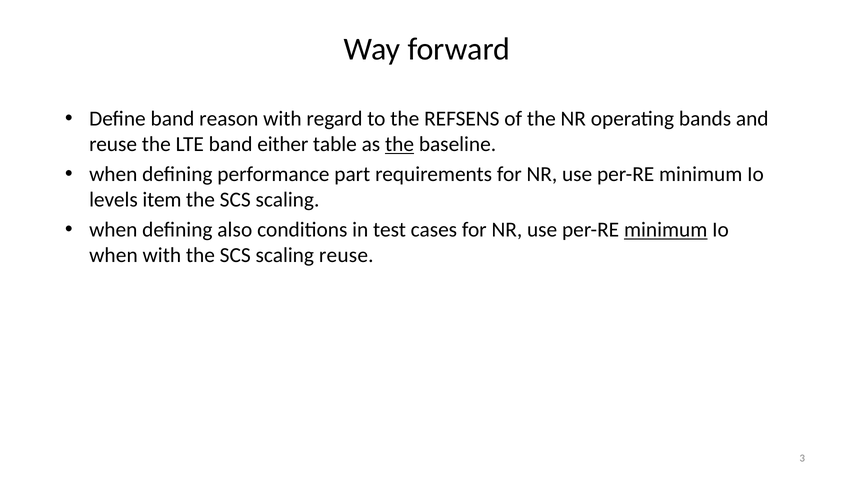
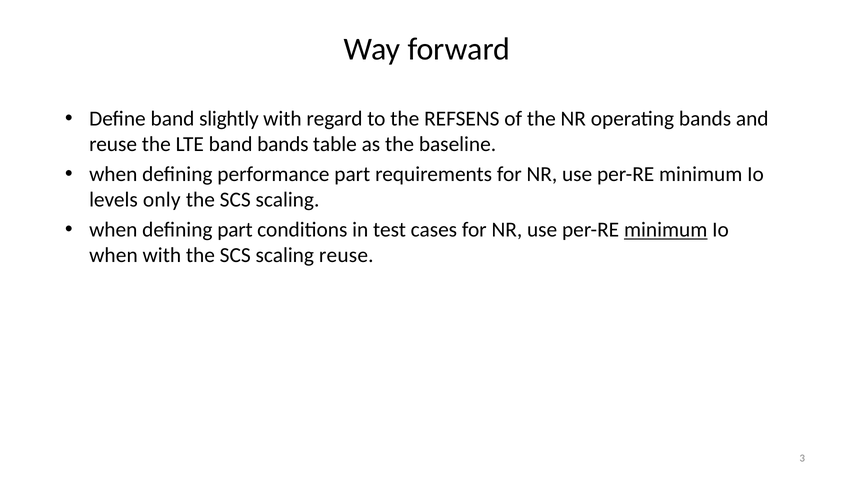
reason: reason -> slightly
band either: either -> bands
the at (400, 145) underline: present -> none
item: item -> only
defining also: also -> part
